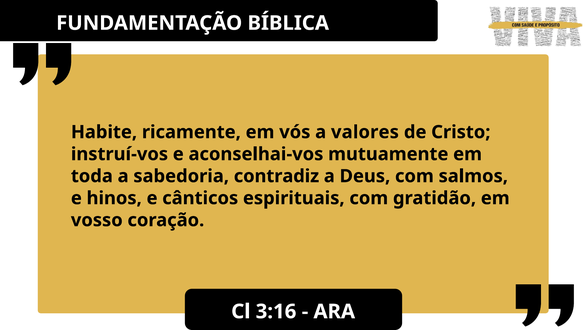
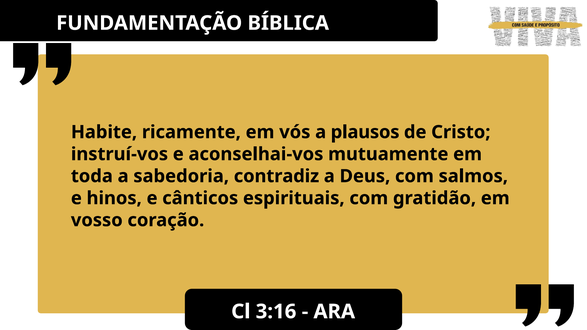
valores: valores -> plausos
